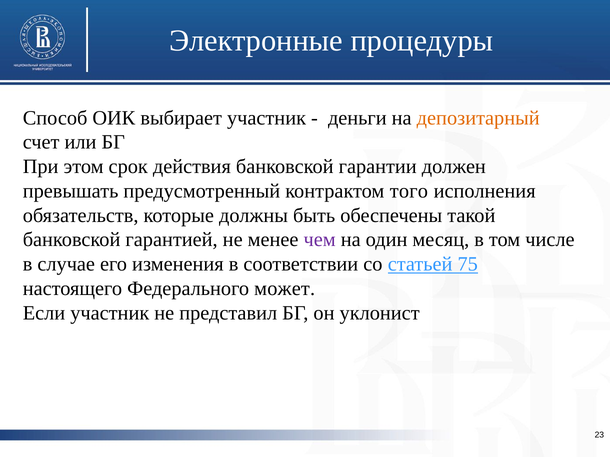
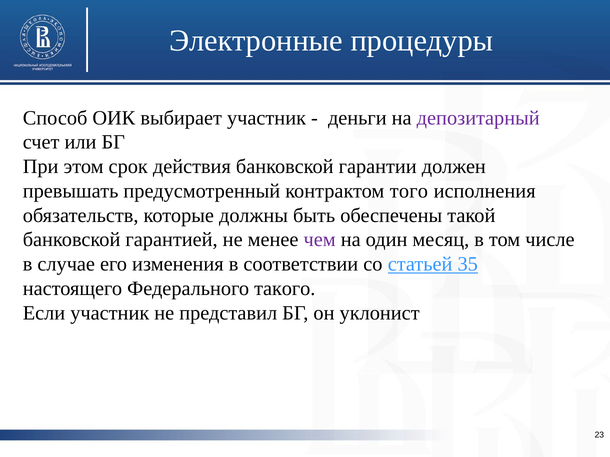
депозитарный colour: orange -> purple
75: 75 -> 35
может: может -> такого
